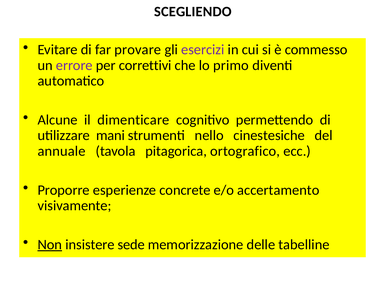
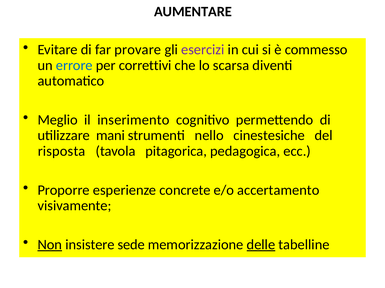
SCEGLIENDO: SCEGLIENDO -> AUMENTARE
errore colour: purple -> blue
primo: primo -> scarsa
Alcune: Alcune -> Meglio
dimenticare: dimenticare -> inserimento
annuale: annuale -> risposta
ortografico: ortografico -> pedagogica
delle underline: none -> present
